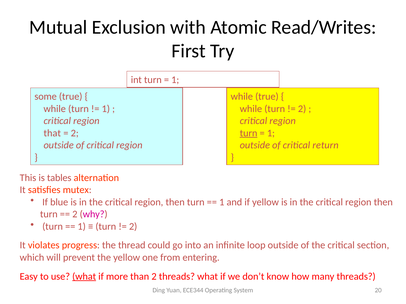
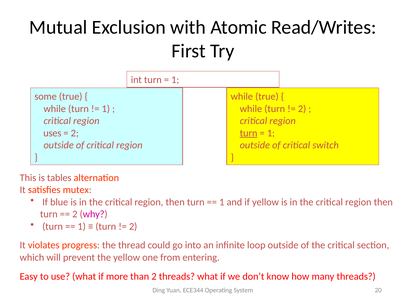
that: that -> uses
return: return -> switch
what at (84, 277) underline: present -> none
